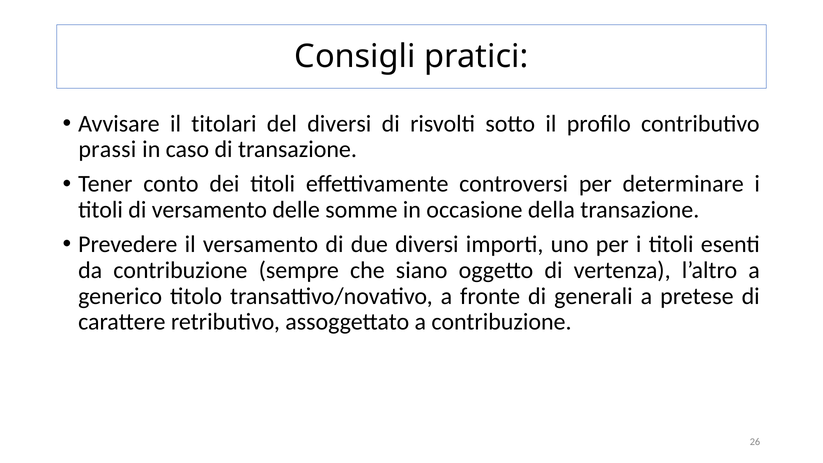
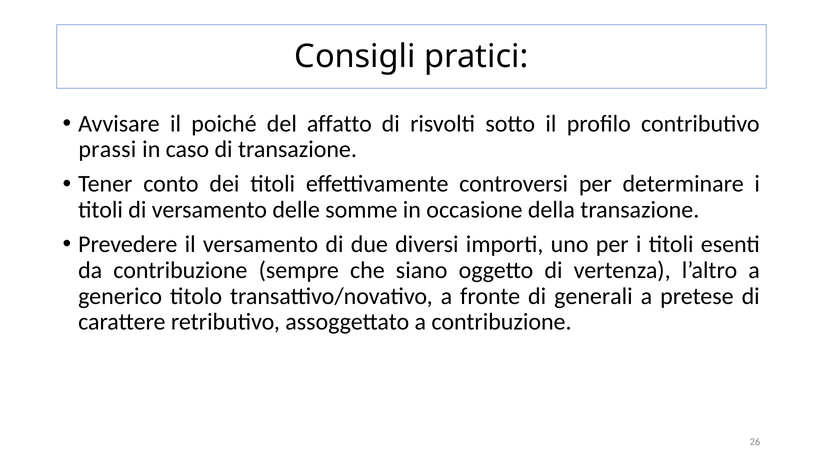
titolari: titolari -> poiché
del diversi: diversi -> affatto
